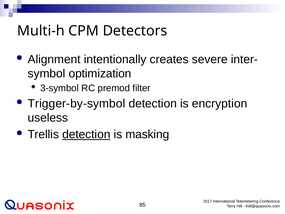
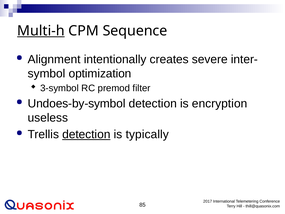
Multi-h underline: none -> present
Detectors: Detectors -> Sequence
Trigger-by-symbol: Trigger-by-symbol -> Undoes-by-symbol
masking: masking -> typically
